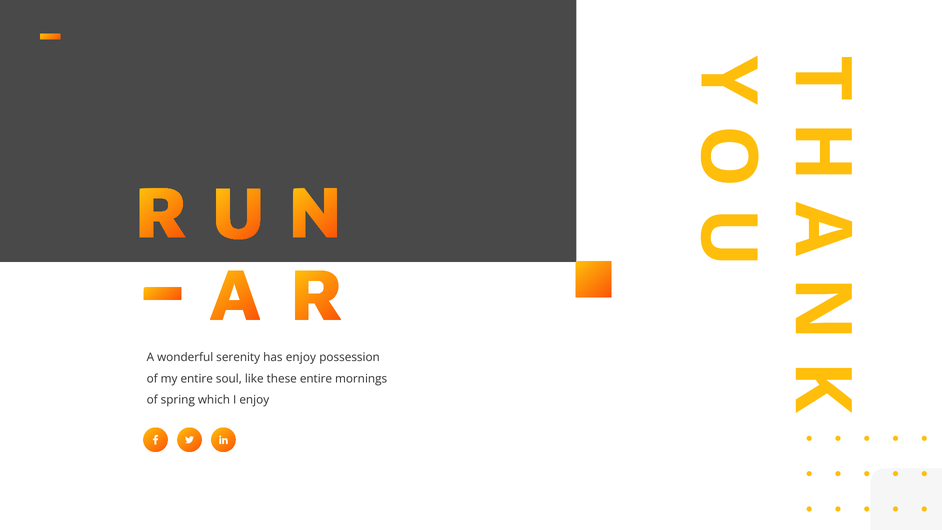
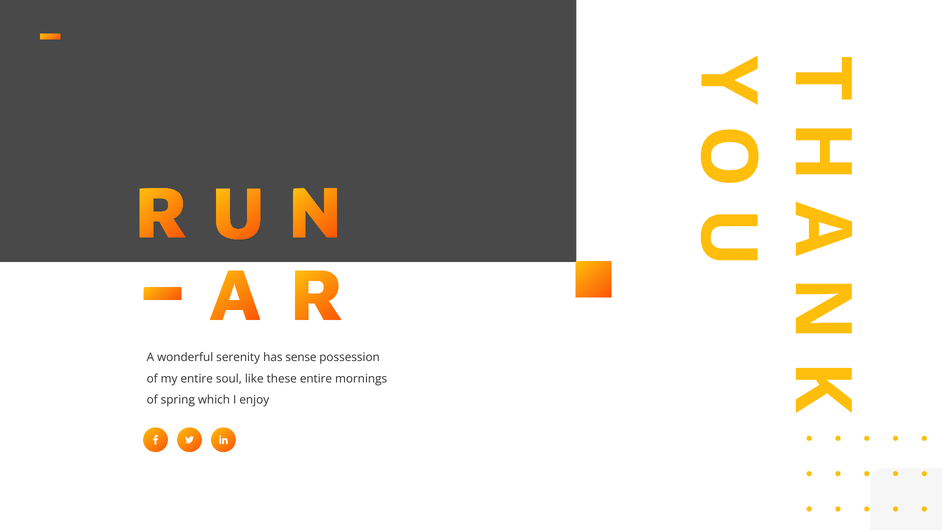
has enjoy: enjoy -> sense
